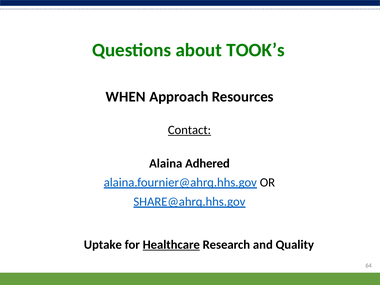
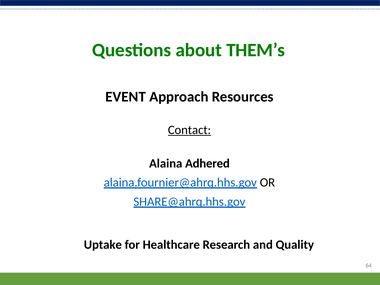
TOOK’s: TOOK’s -> THEM’s
WHEN: WHEN -> EVENT
Healthcare underline: present -> none
